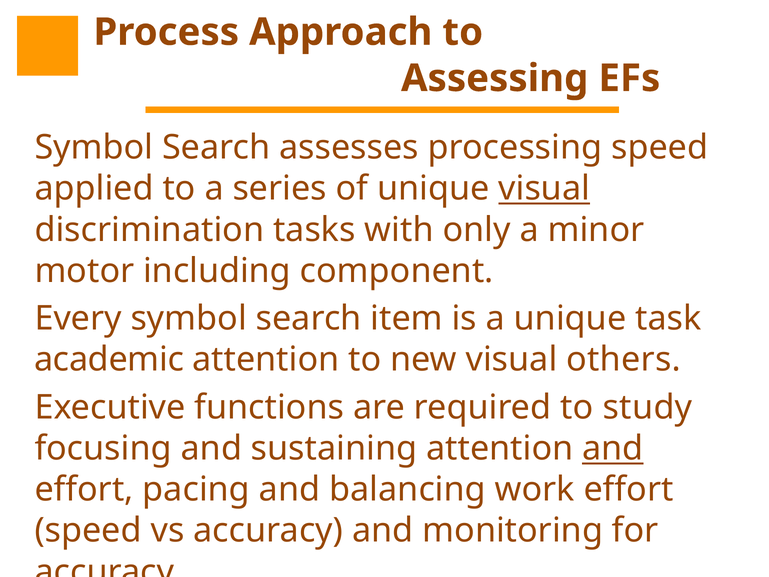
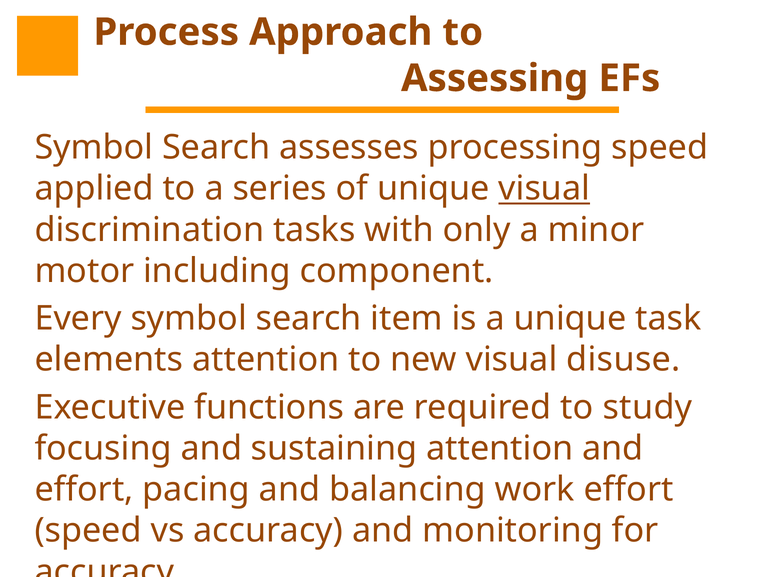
academic: academic -> elements
others: others -> disuse
and at (613, 448) underline: present -> none
